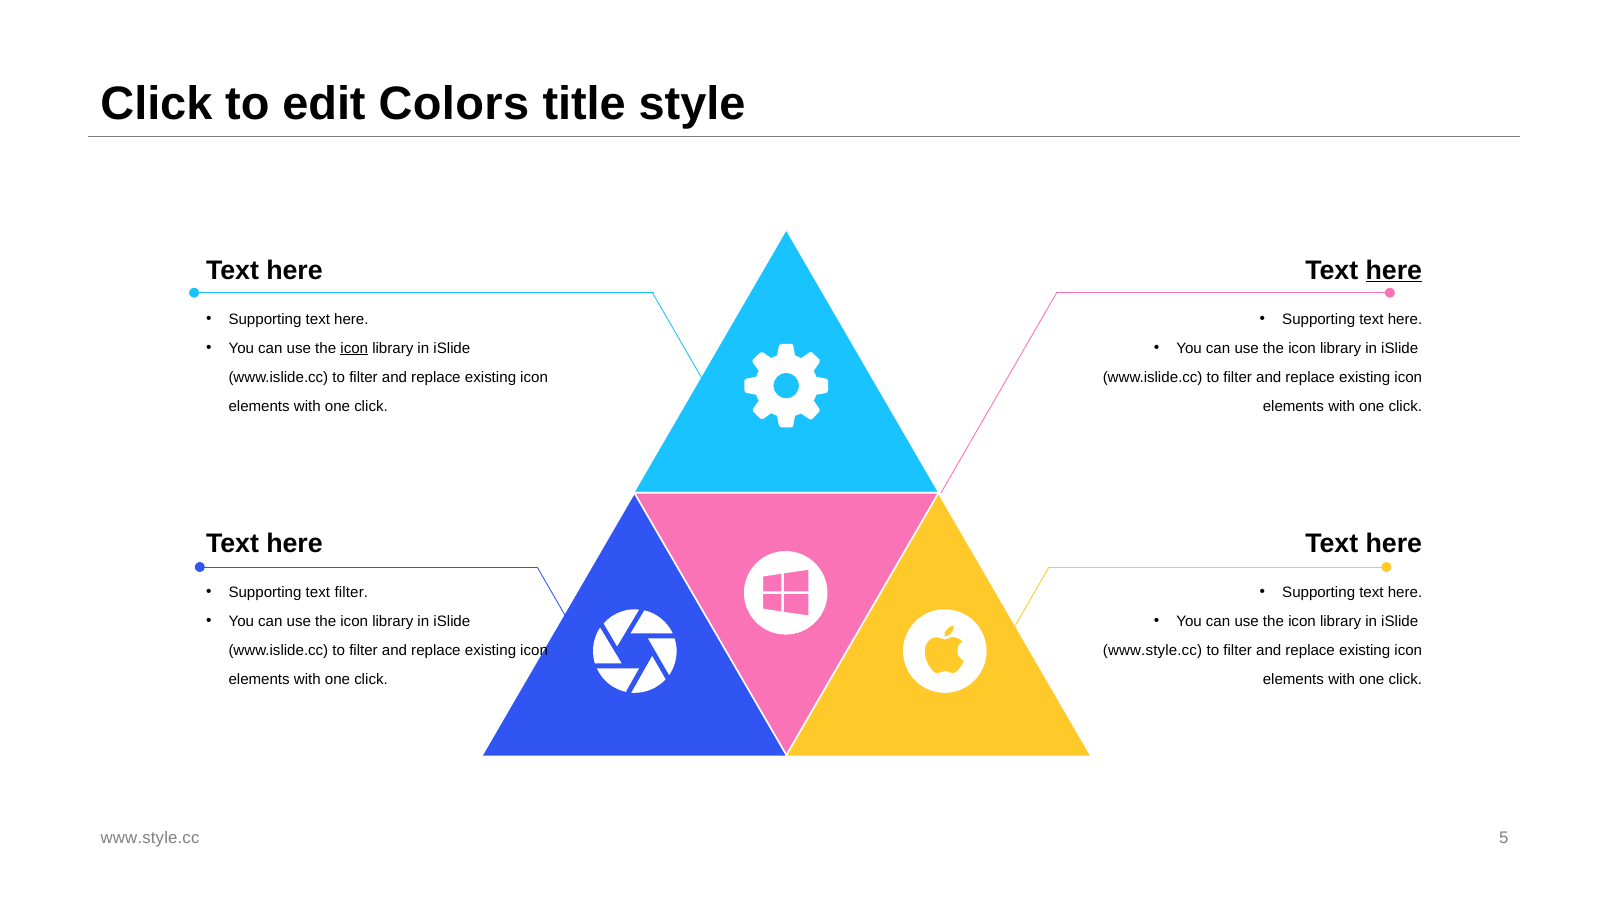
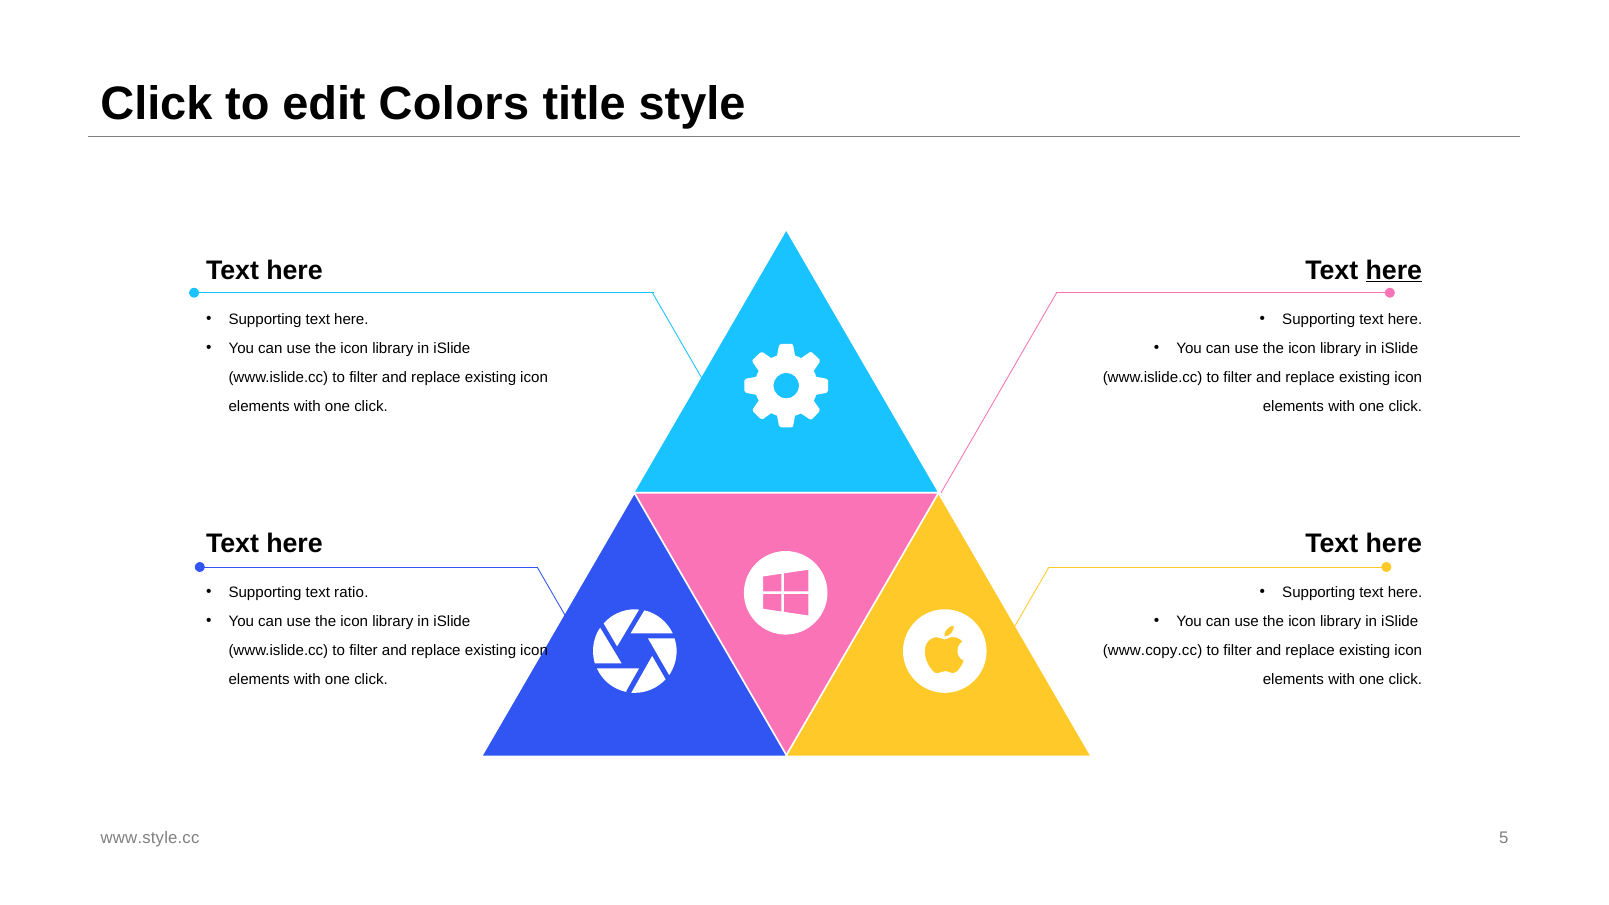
icon at (354, 348) underline: present -> none
text filter: filter -> ratio
www.style.cc at (1153, 651): www.style.cc -> www.copy.cc
